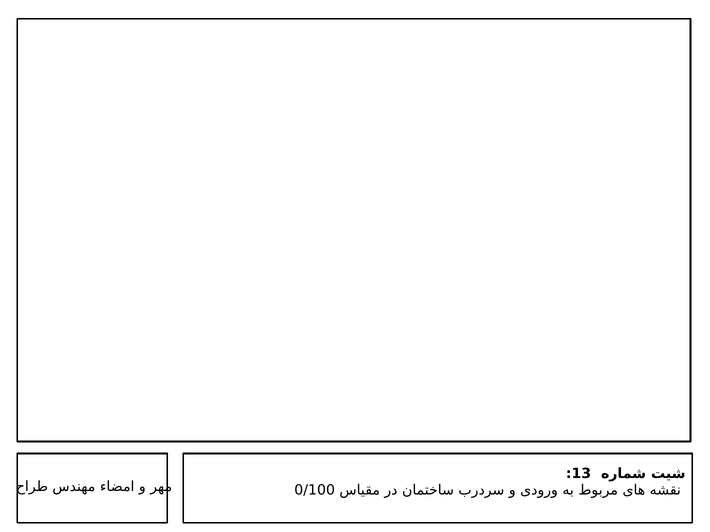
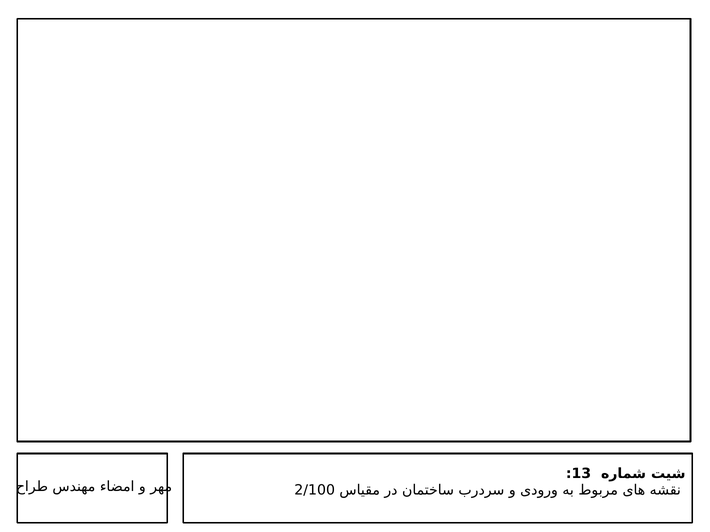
0/100: 0/100 -> 2/100
